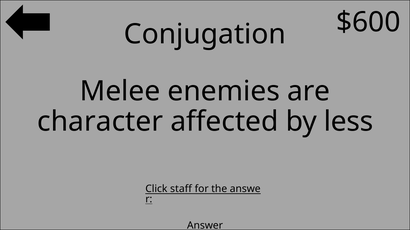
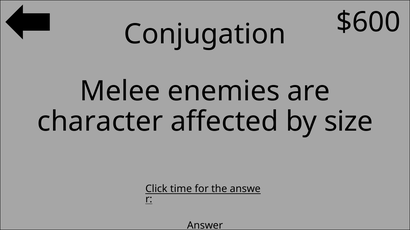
less: less -> size
staff: staff -> time
